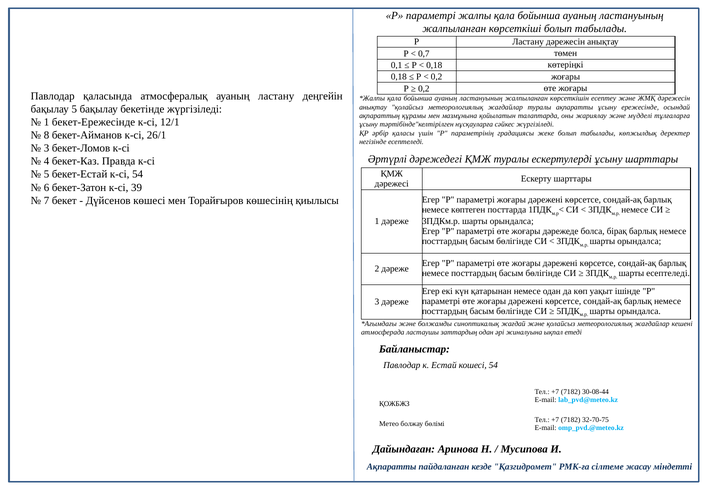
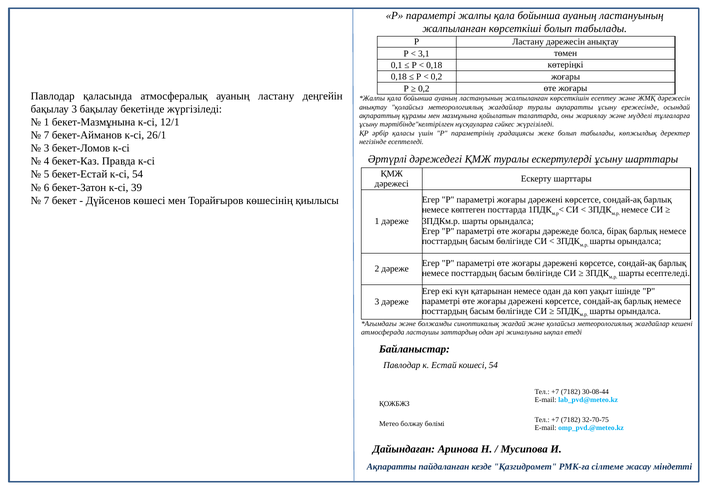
0,7: 0,7 -> 3,1
бақылау 5: 5 -> 3
бекет-Ережесінде: бекет-Ережесінде -> бекет-Мазмұнына
8 at (47, 135): 8 -> 7
